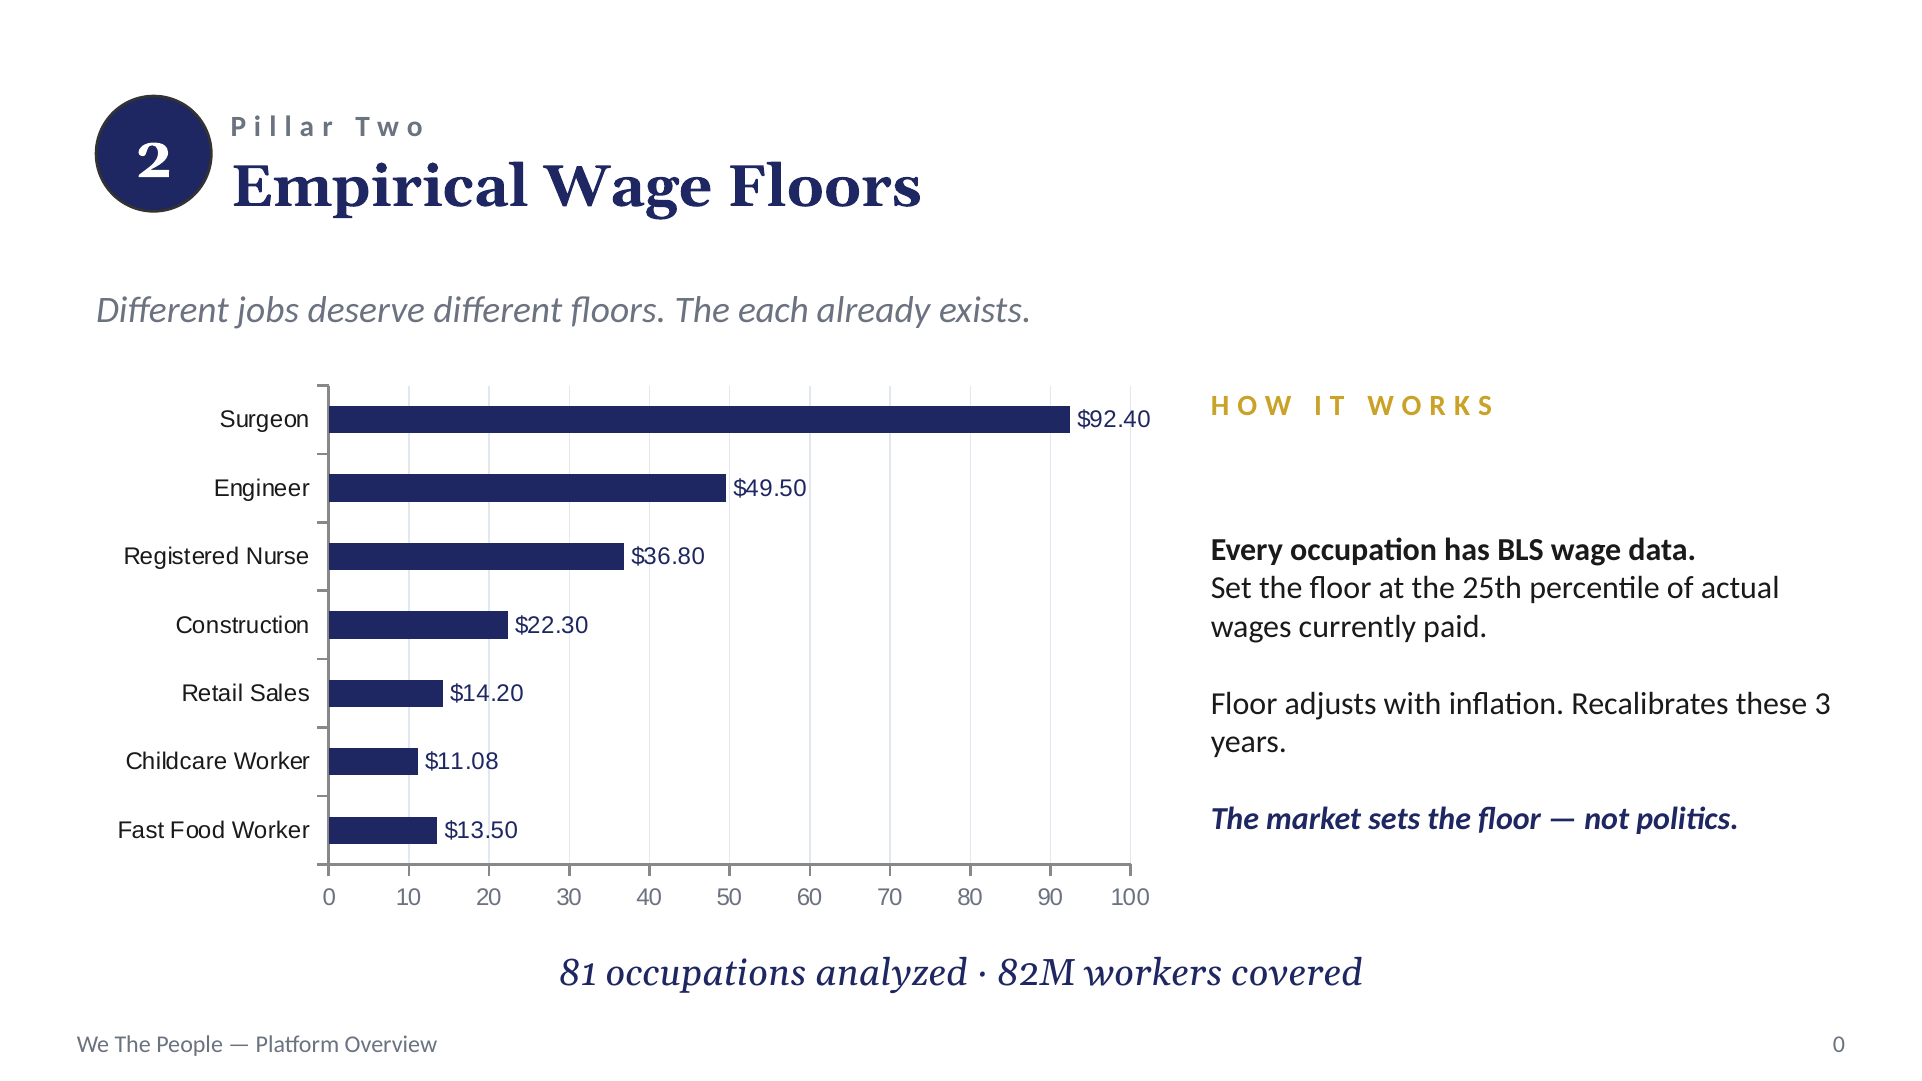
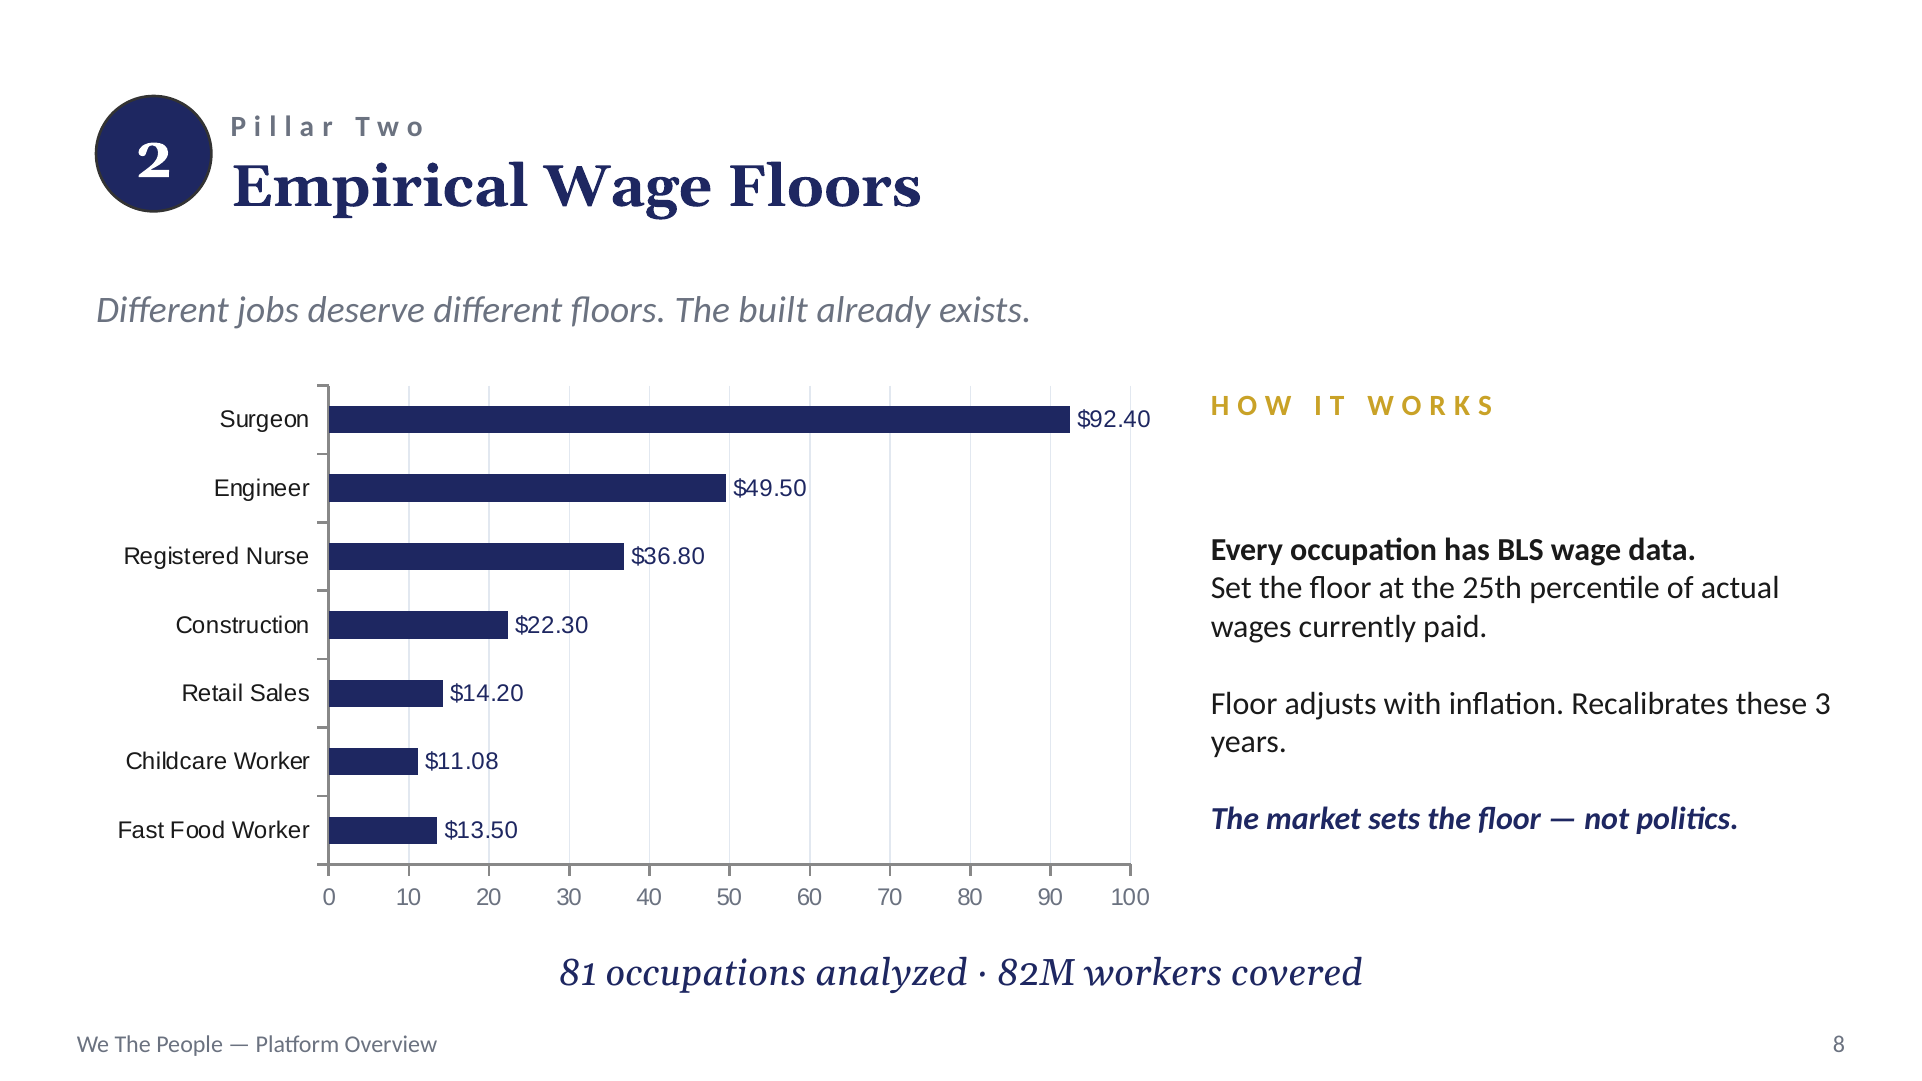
each: each -> built
Overview 0: 0 -> 8
